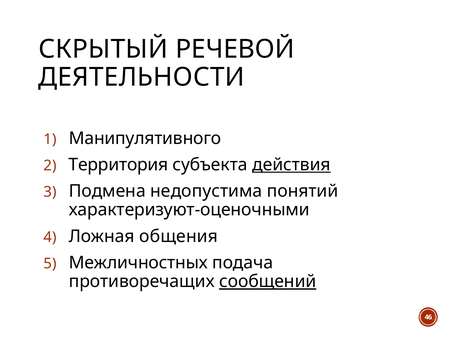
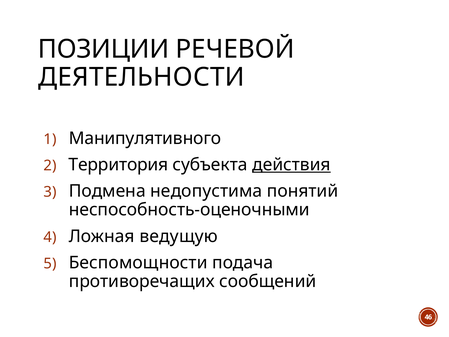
СКРЫТЫЙ: СКРЫТЫЙ -> ПОЗИЦИИ
характеризуют-оценочными: характеризуют-оценочными -> неспособность-оценочными
общения: общения -> ведущую
Межличностных: Межличностных -> Беспомощности
сообщений underline: present -> none
